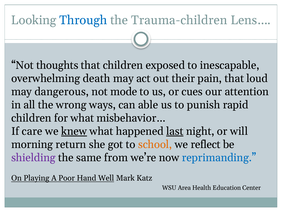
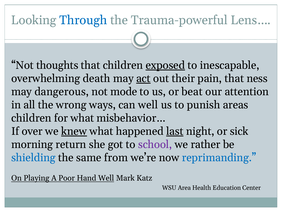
Trauma-children: Trauma-children -> Trauma-powerful
exposed underline: none -> present
act underline: none -> present
loud: loud -> ness
cues: cues -> beat
can able: able -> well
rapid: rapid -> areas
care: care -> over
will: will -> sick
school colour: orange -> purple
reflect: reflect -> rather
shielding colour: purple -> blue
